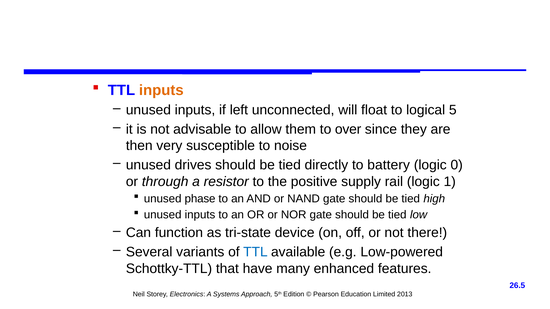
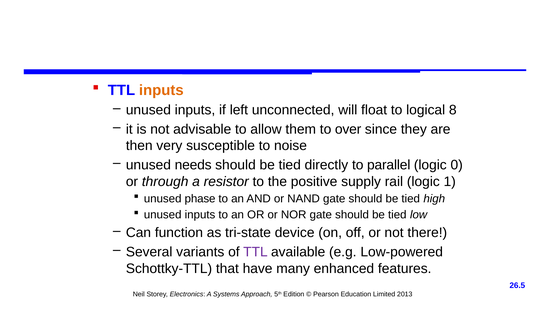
5: 5 -> 8
drives: drives -> needs
battery: battery -> parallel
TTL at (255, 252) colour: blue -> purple
